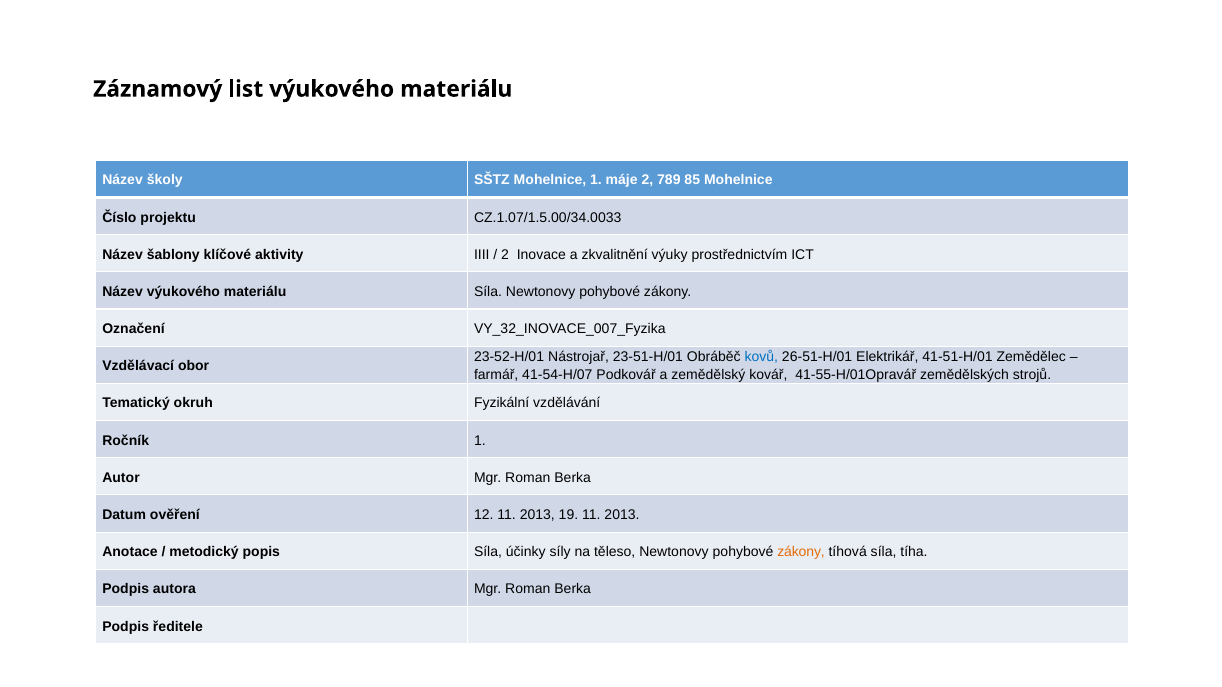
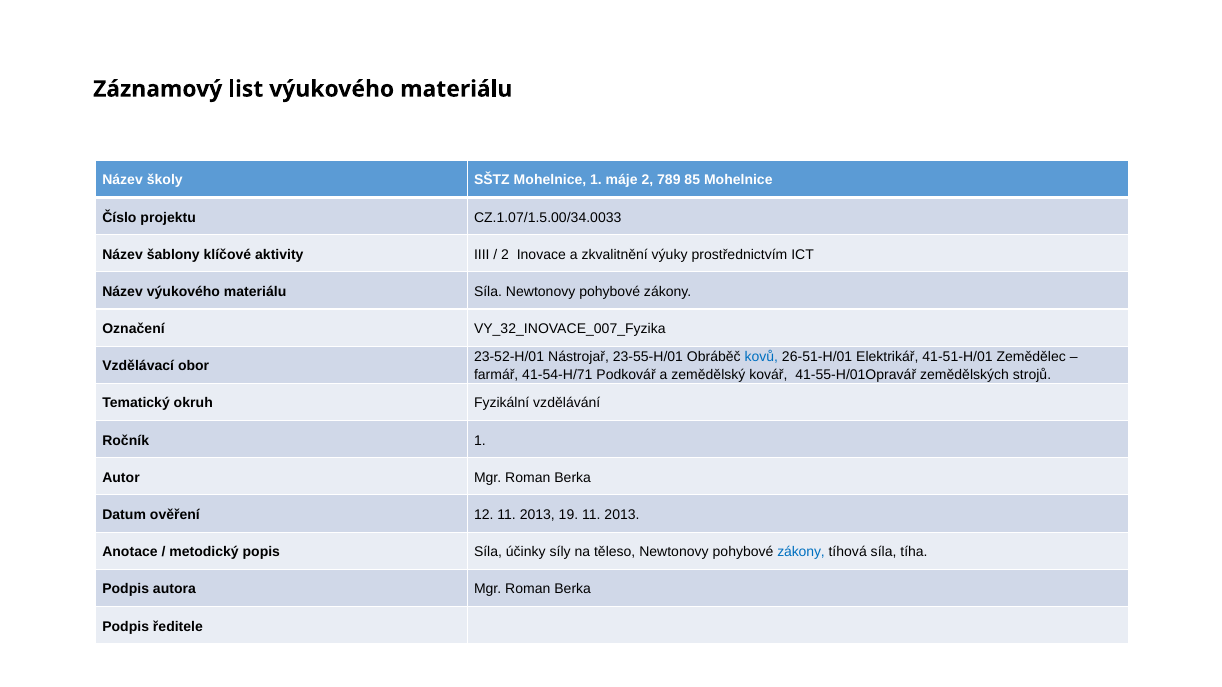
23-51-H/01: 23-51-H/01 -> 23-55-H/01
41-54-H/07: 41-54-H/07 -> 41-54-H/71
zákony at (801, 552) colour: orange -> blue
